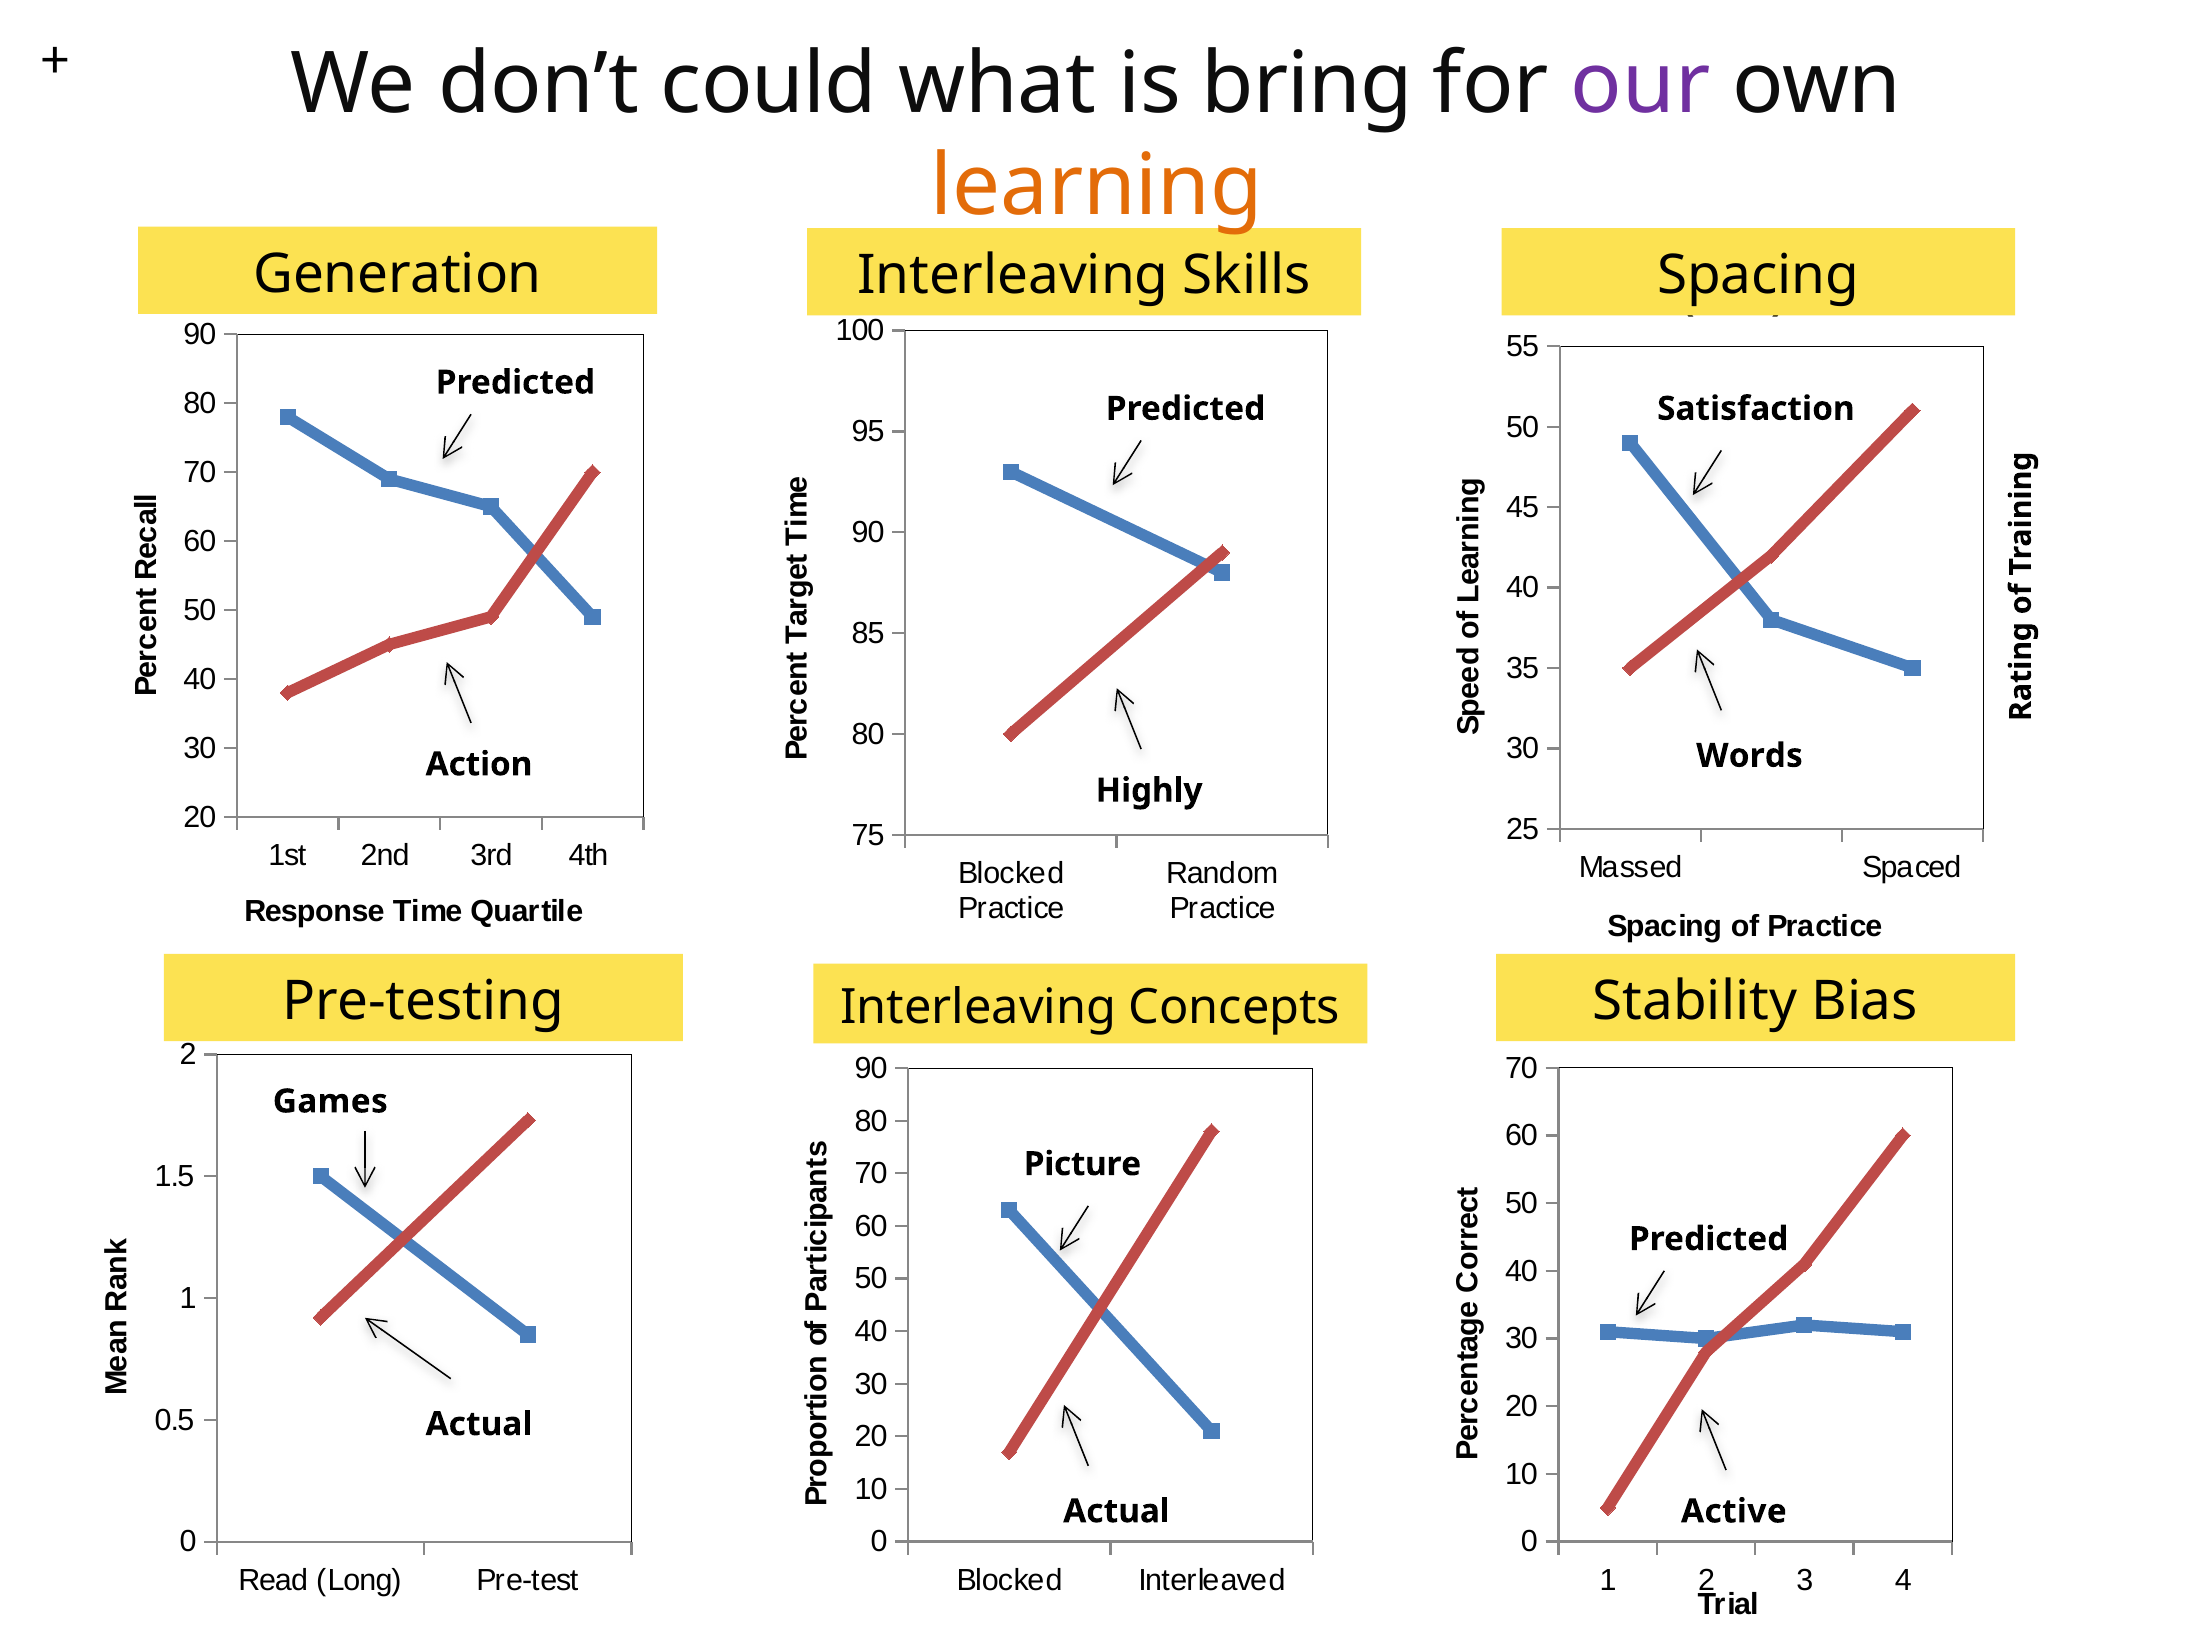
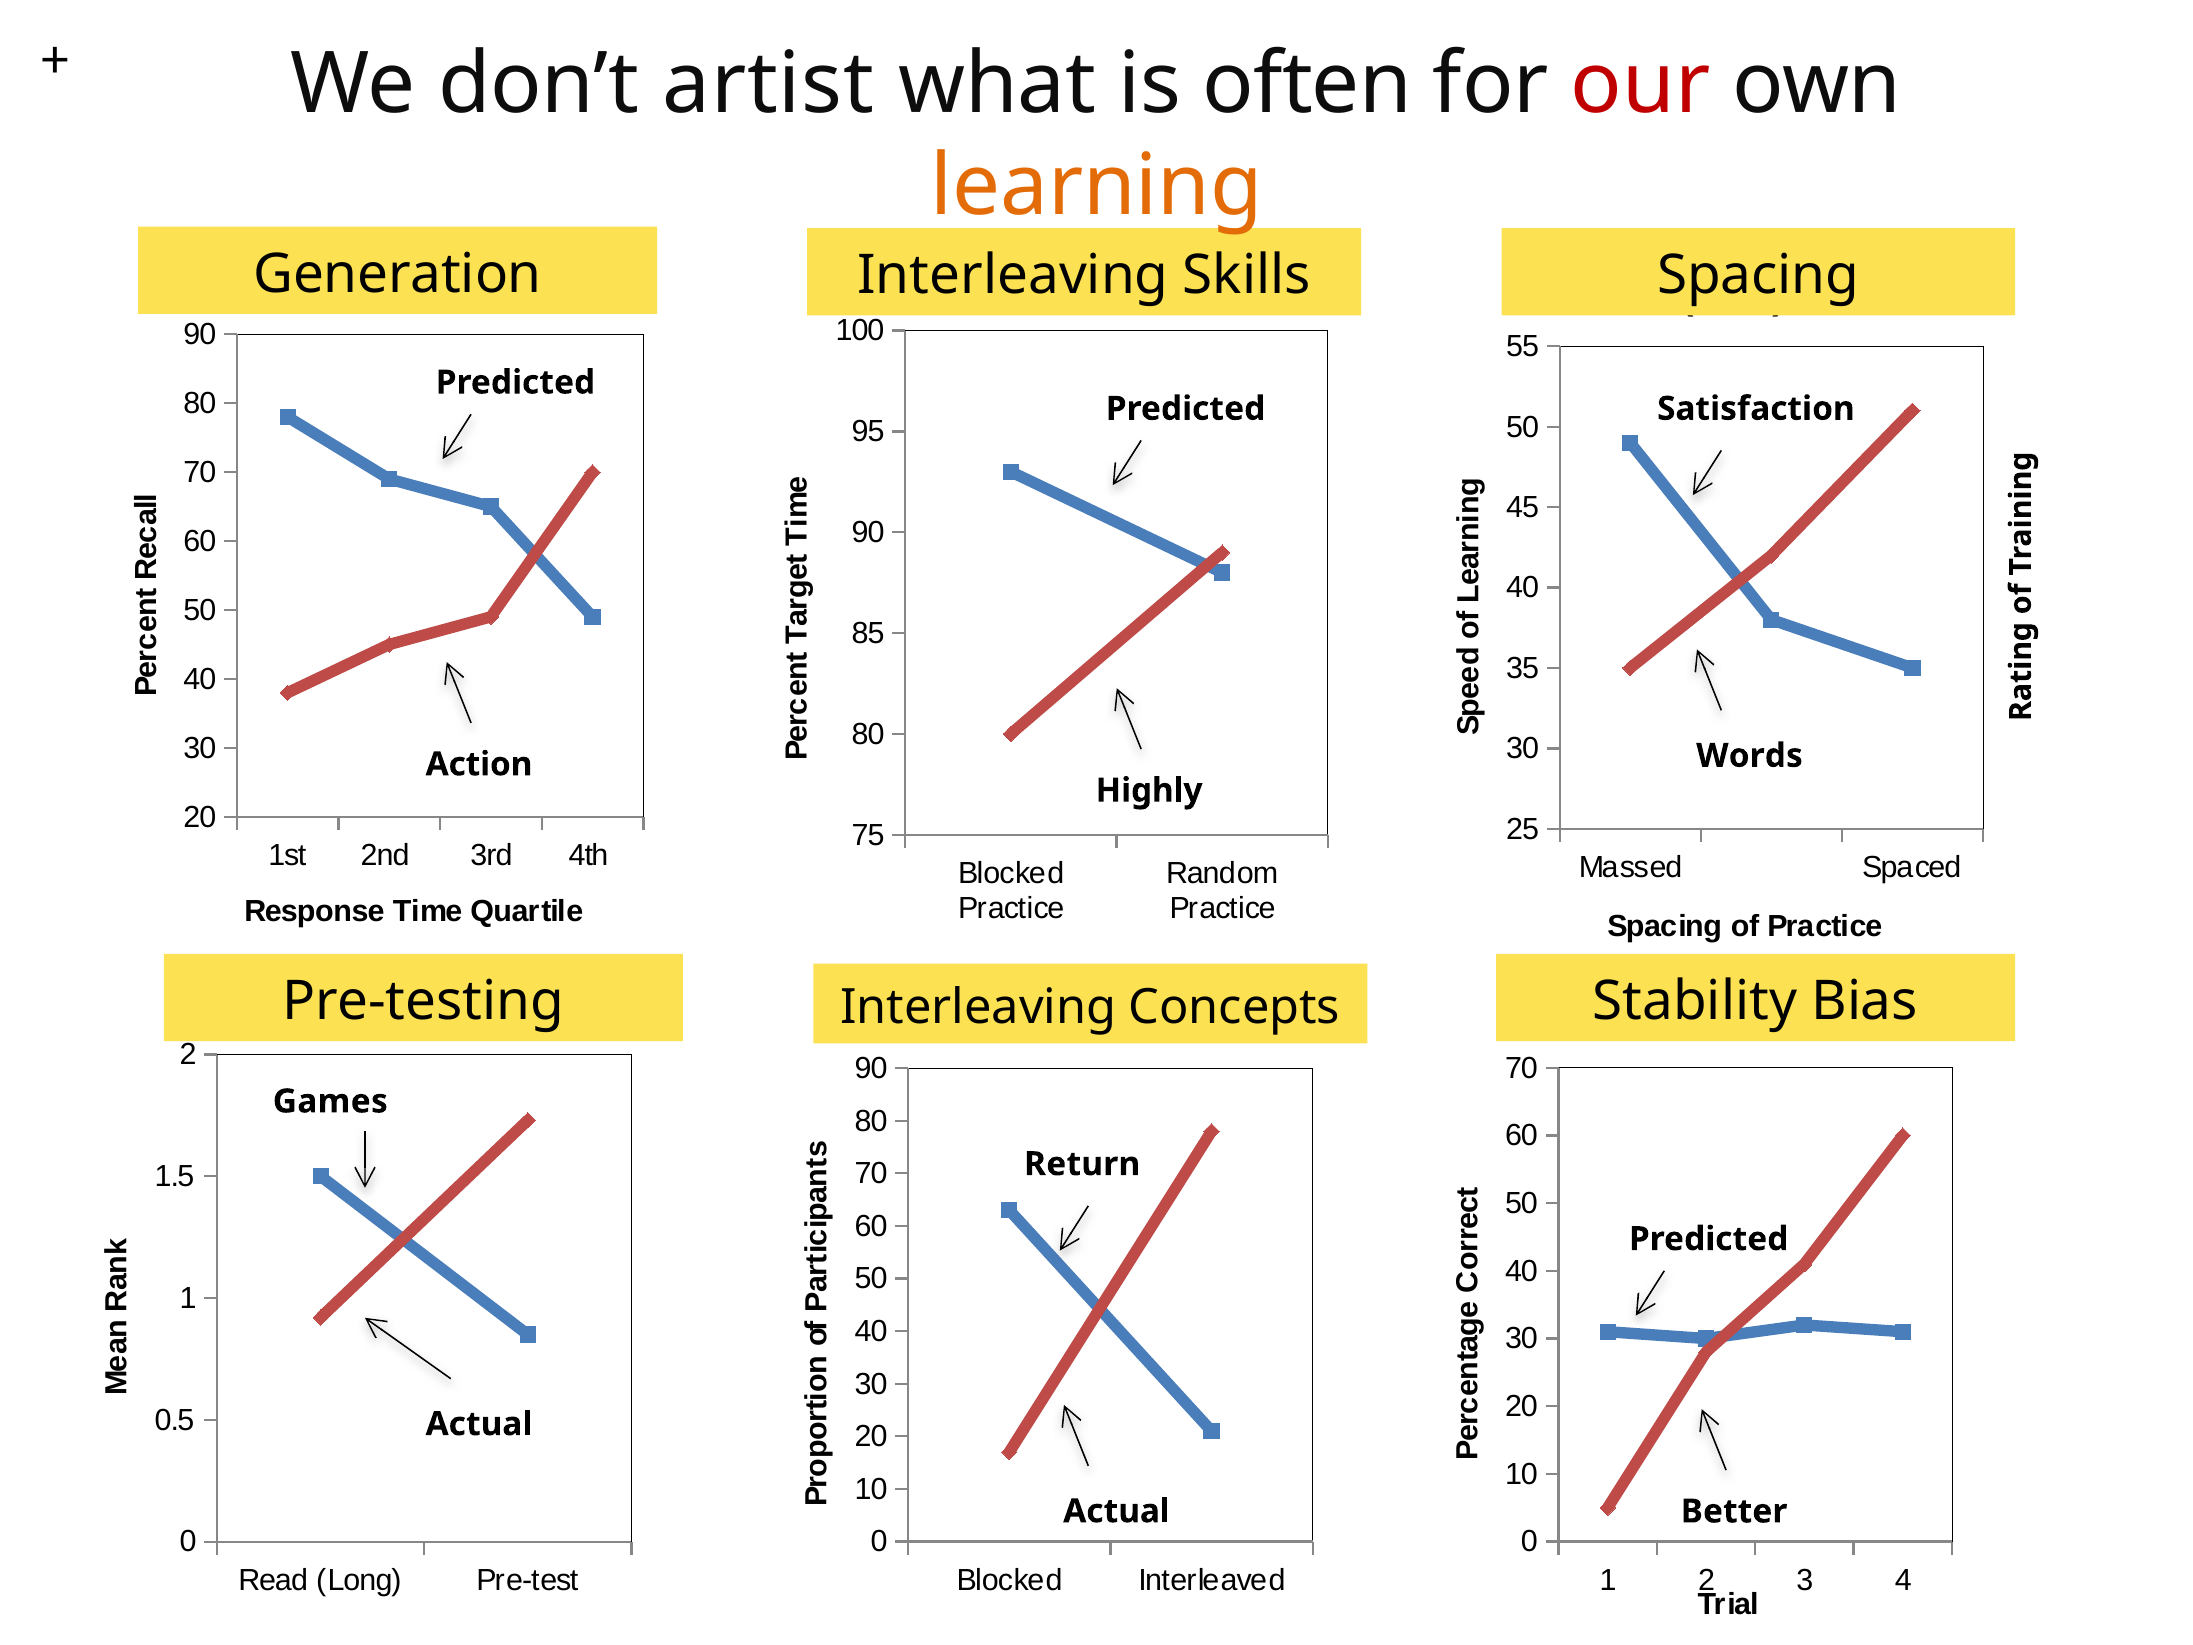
could: could -> artist
bring: bring -> often
our colour: purple -> red
Picture: Picture -> Return
Active: Active -> Better
